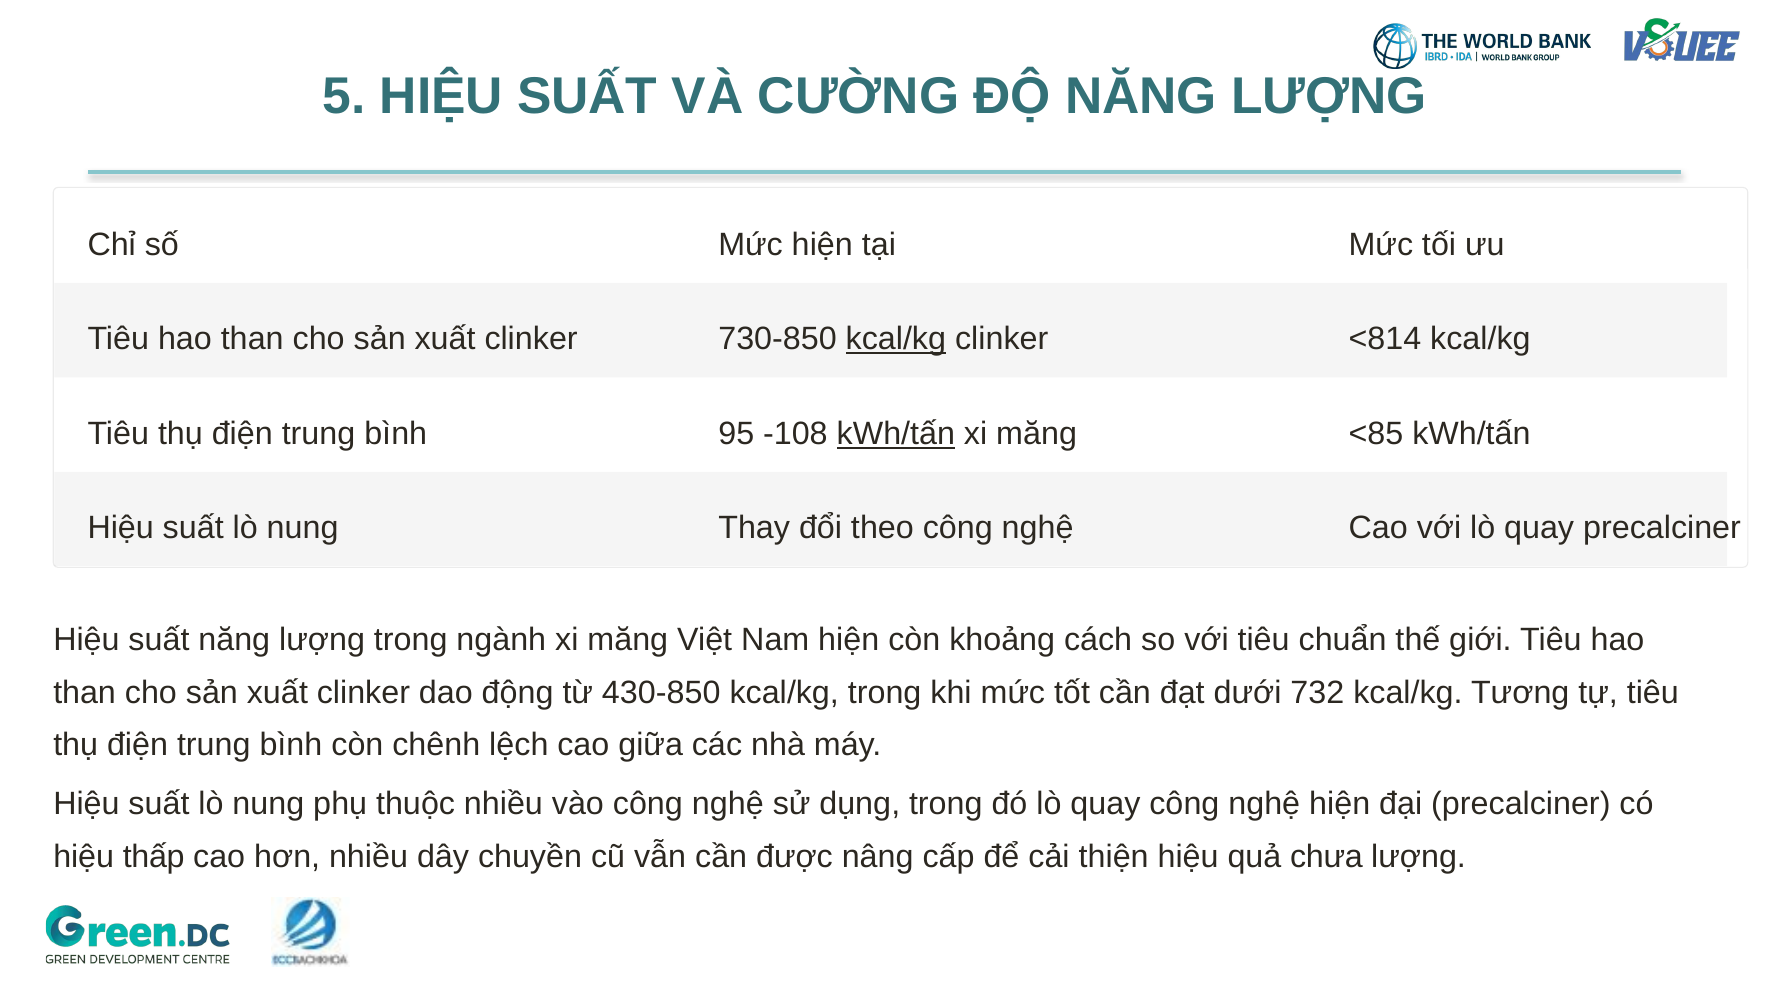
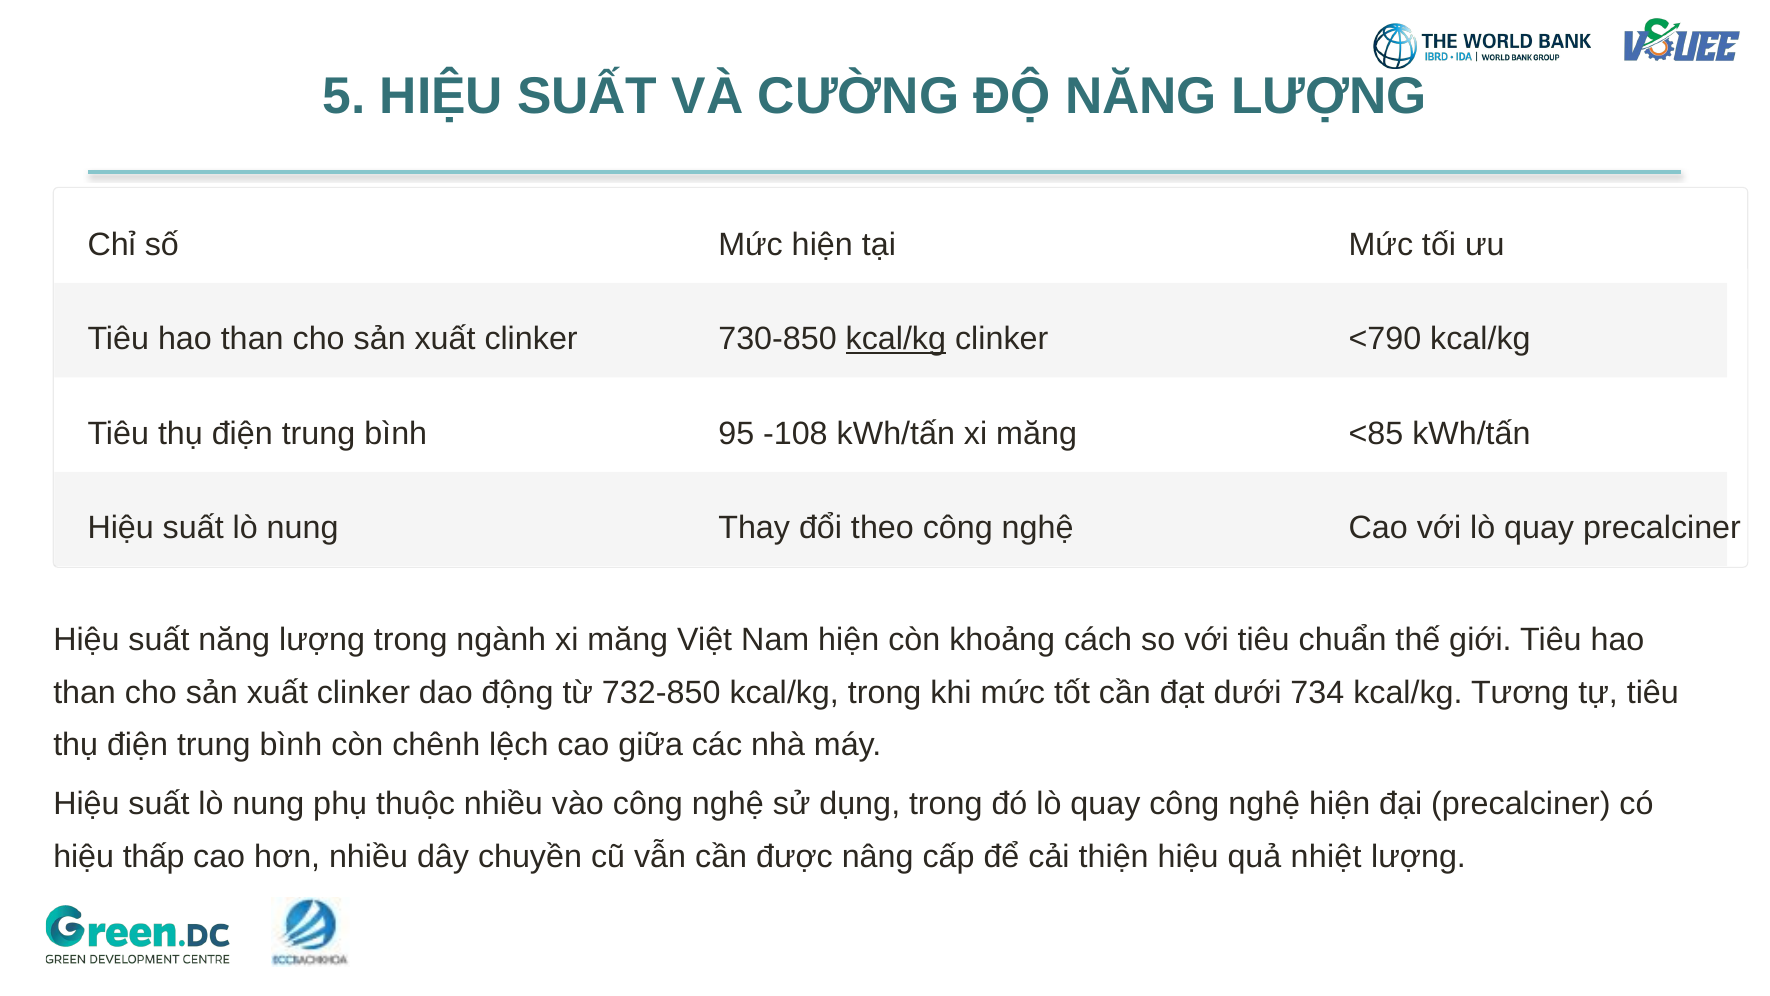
<814: <814 -> <790
kWh/tấn at (896, 434) underline: present -> none
430-850: 430-850 -> 732-850
732: 732 -> 734
chưa: chưa -> nhiệt
